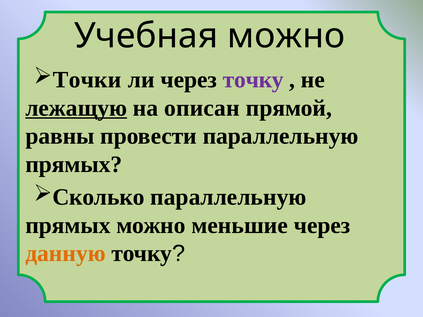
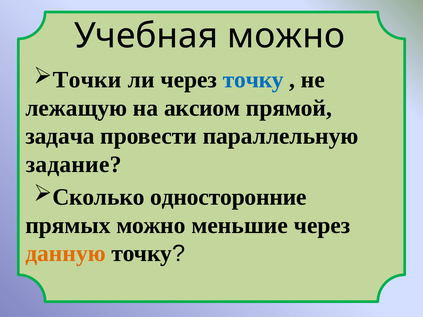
точку at (253, 80) colour: purple -> blue
лежащую underline: present -> none
описан: описан -> аксиом
равны: равны -> задача
прямых at (74, 164): прямых -> задание
Сколько параллельную: параллельную -> односторонние
